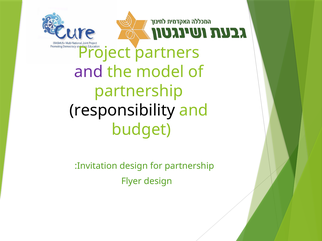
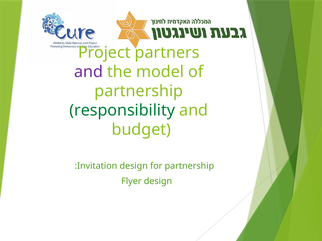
responsibility colour: black -> green
